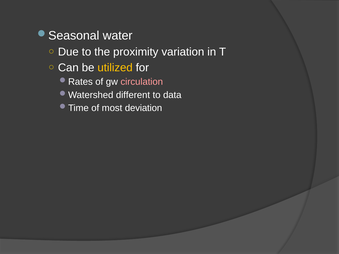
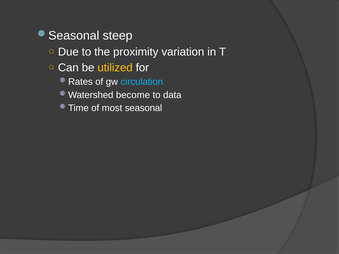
water: water -> steep
circulation colour: pink -> light blue
different: different -> become
deviation: deviation -> seasonal
